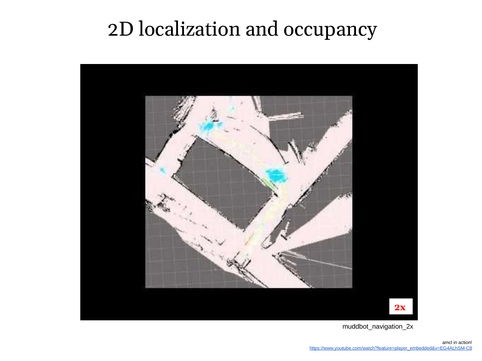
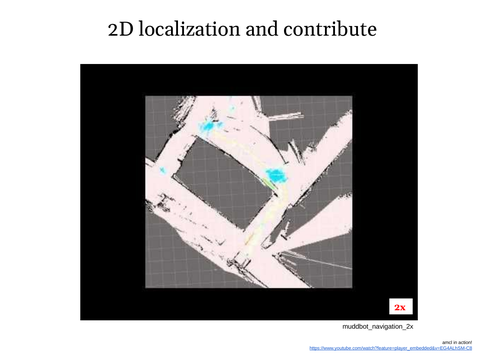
occupancy: occupancy -> contribute
